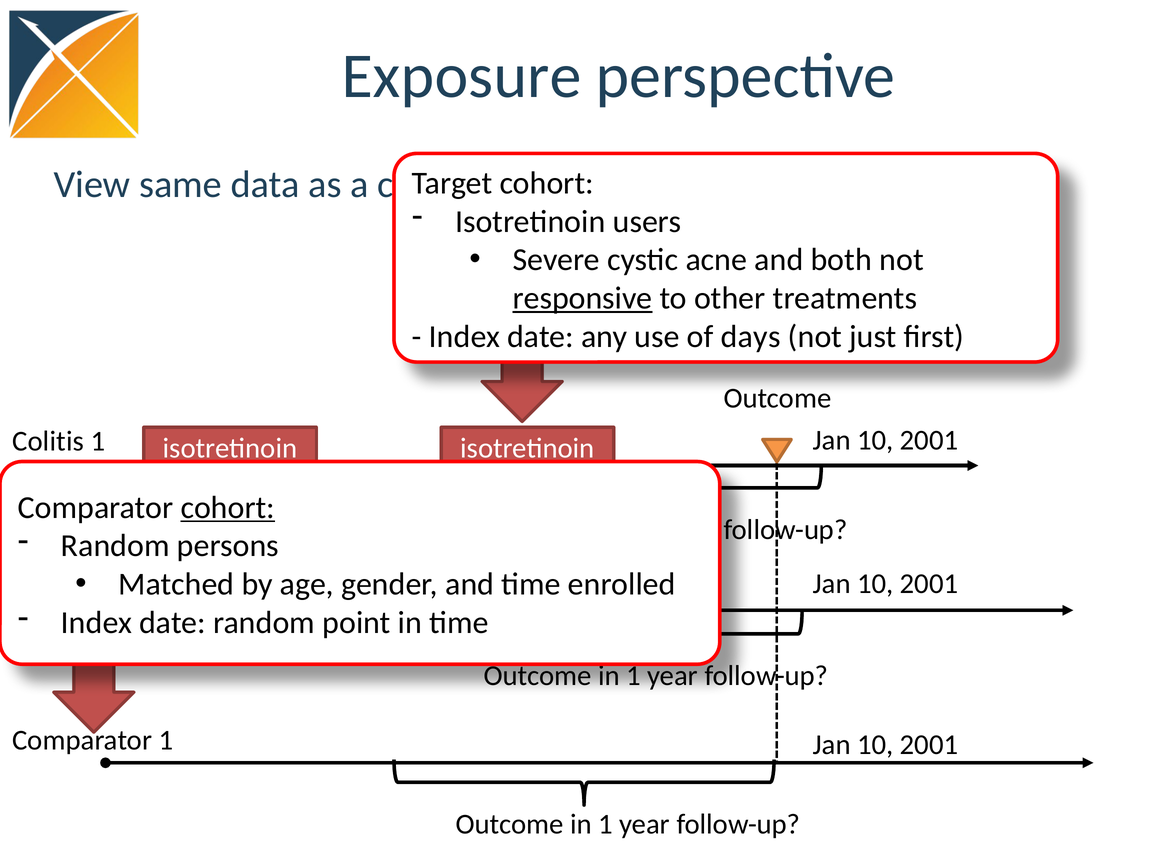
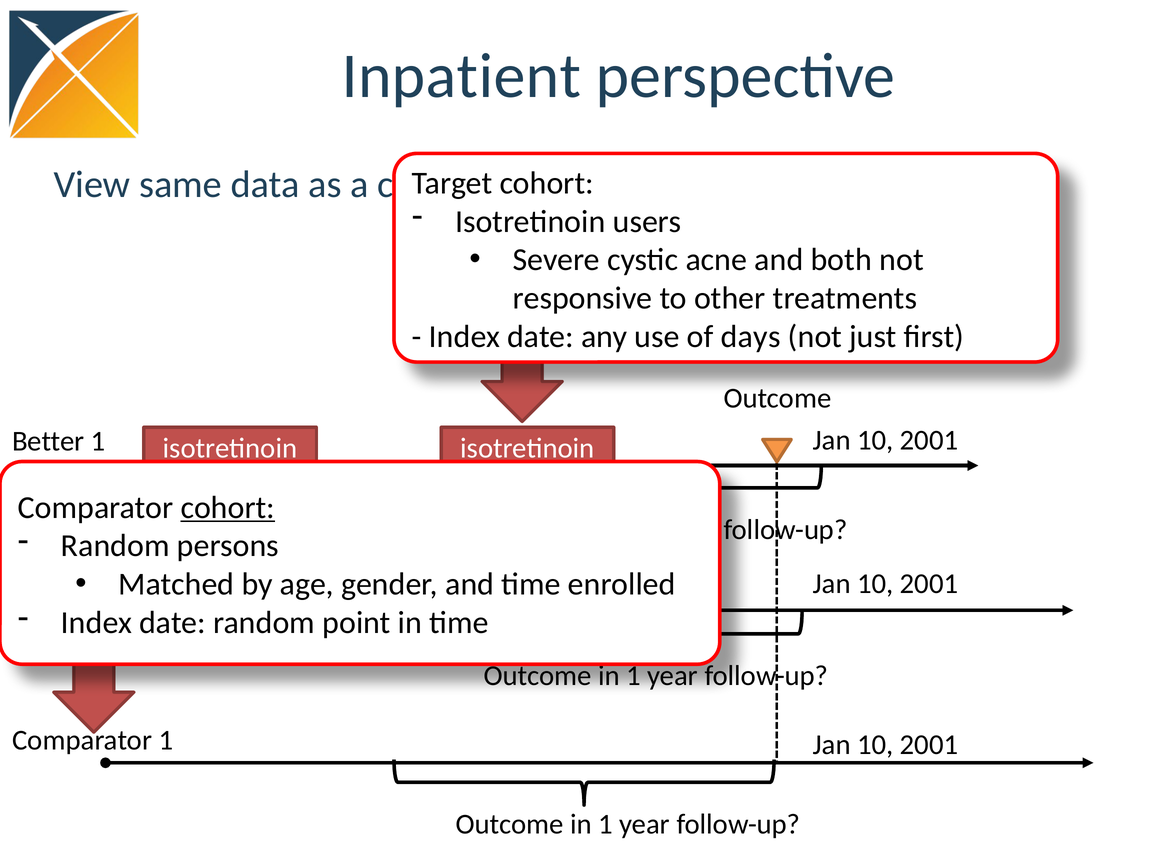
Exposure: Exposure -> Inpatient
responsive underline: present -> none
Colitis: Colitis -> Better
